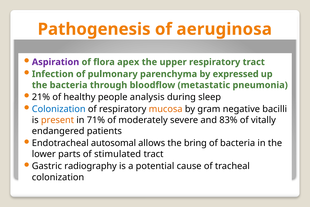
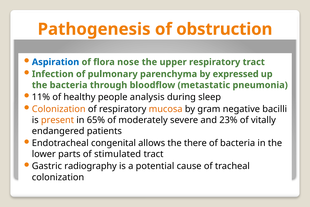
aeruginosa: aeruginosa -> obstruction
Aspiration colour: purple -> blue
apex: apex -> nose
21%: 21% -> 11%
Colonization at (59, 109) colour: blue -> orange
71%: 71% -> 65%
83%: 83% -> 23%
autosomal: autosomal -> congenital
bring: bring -> there
